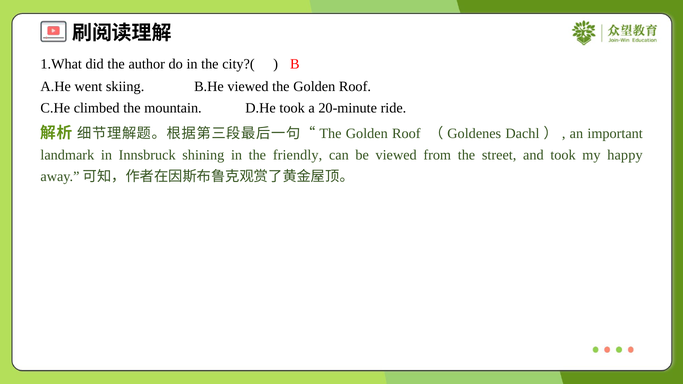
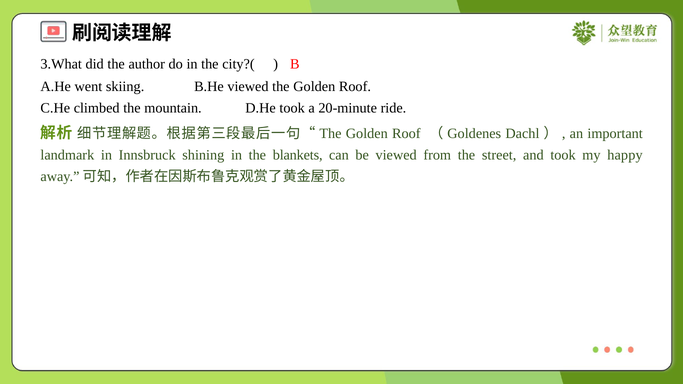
1.What: 1.What -> 3.What
friendly: friendly -> blankets
